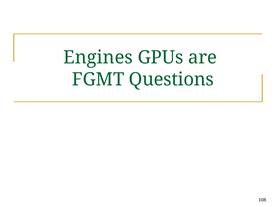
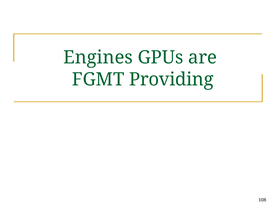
Questions: Questions -> Providing
